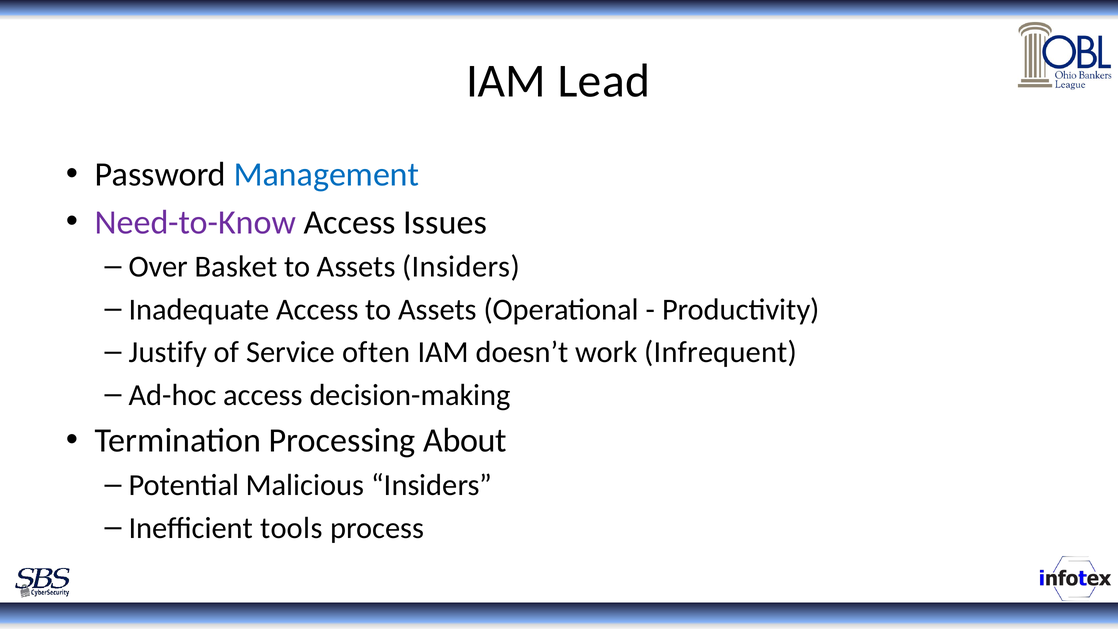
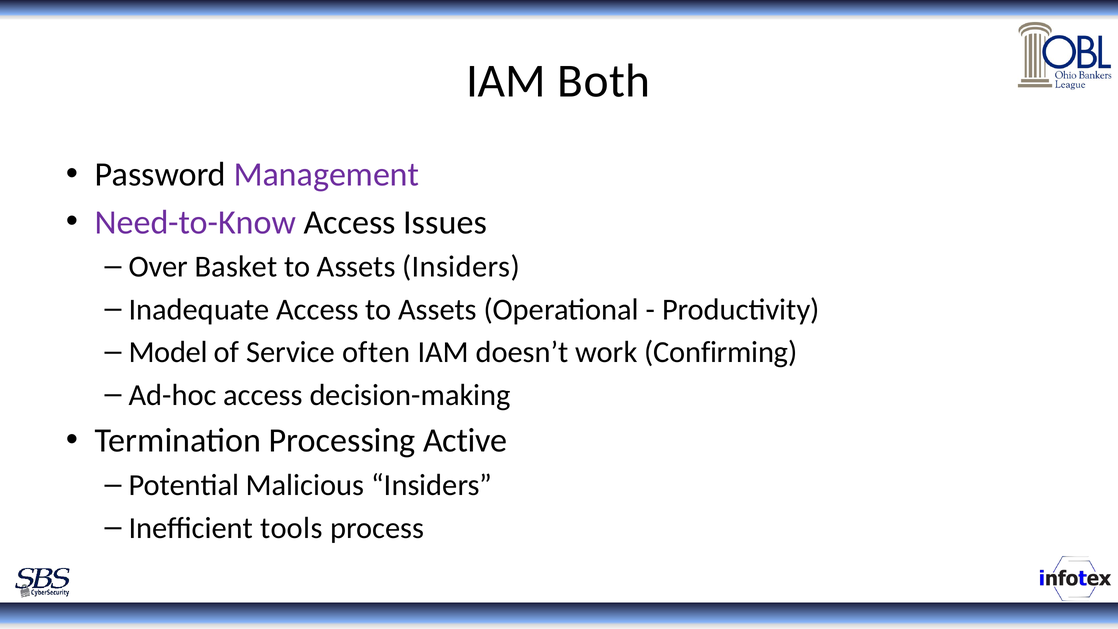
Lead: Lead -> Both
Management colour: blue -> purple
Justify: Justify -> Model
Infrequent: Infrequent -> Confirming
About: About -> Active
